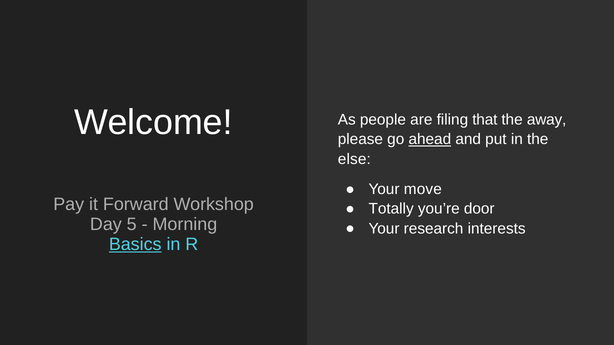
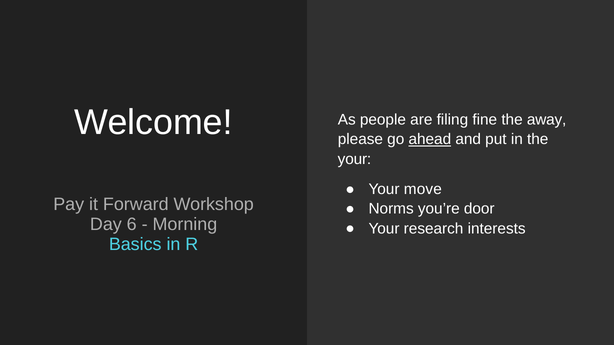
that: that -> fine
else at (354, 159): else -> your
Totally: Totally -> Norms
5: 5 -> 6
Basics underline: present -> none
